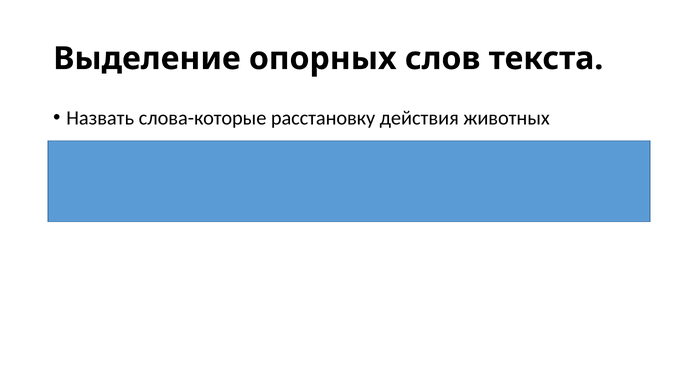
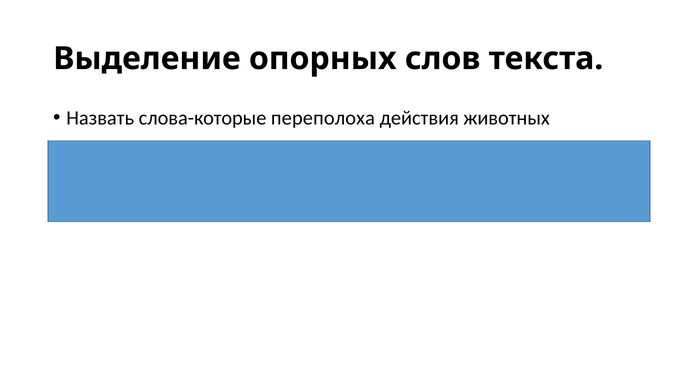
расстановку: расстановку -> переполоха
